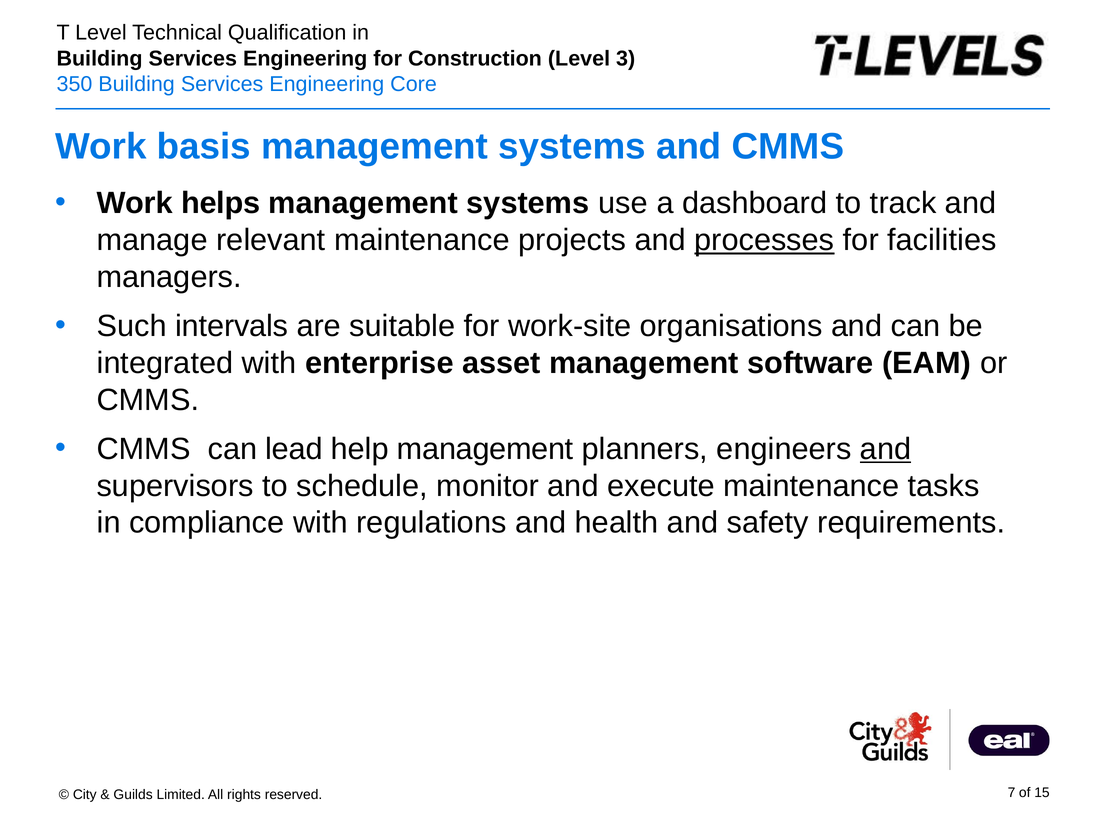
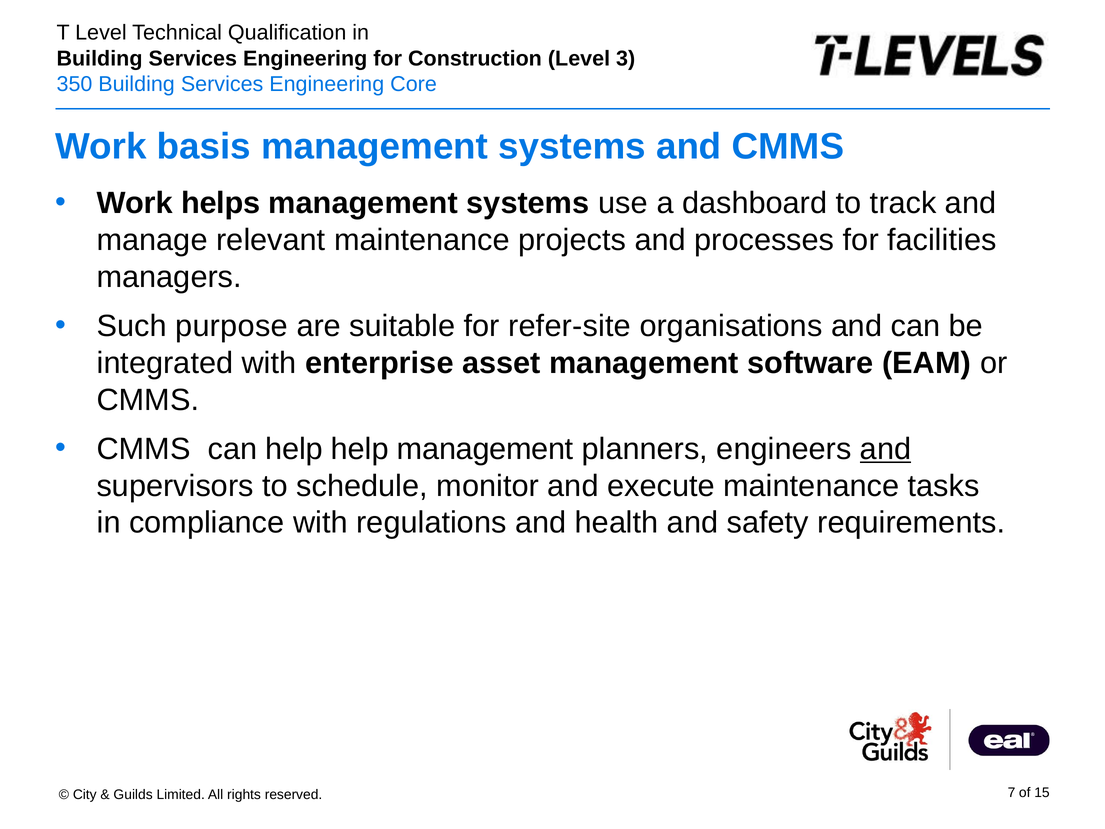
processes underline: present -> none
intervals: intervals -> purpose
work-site: work-site -> refer-site
can lead: lead -> help
